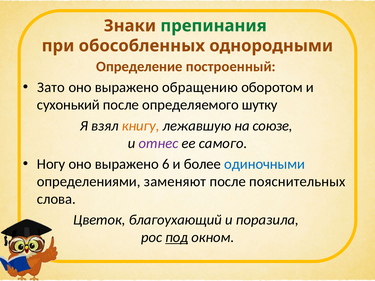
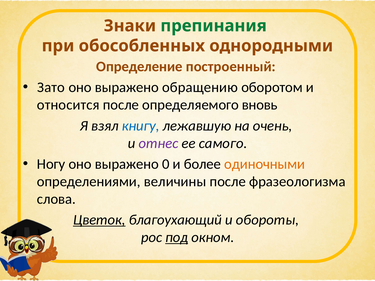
сухонький: сухонький -> относится
шутку: шутку -> вновь
книгу colour: orange -> blue
союзе: союзе -> очень
6: 6 -> 0
одиночными colour: blue -> orange
заменяют: заменяют -> величины
пояснительных: пояснительных -> фразеологизма
Цветок underline: none -> present
поразила: поразила -> обороты
